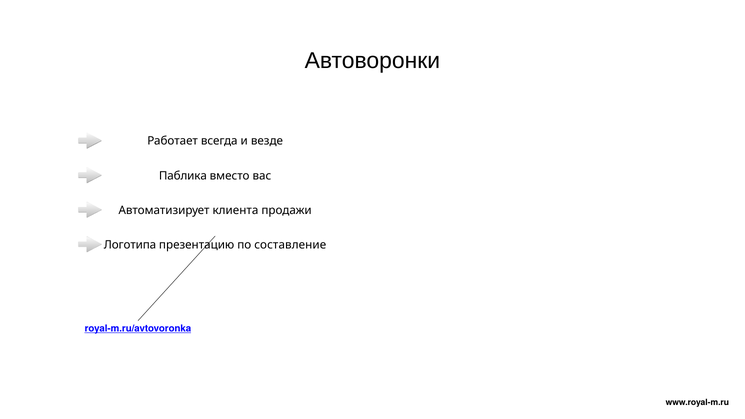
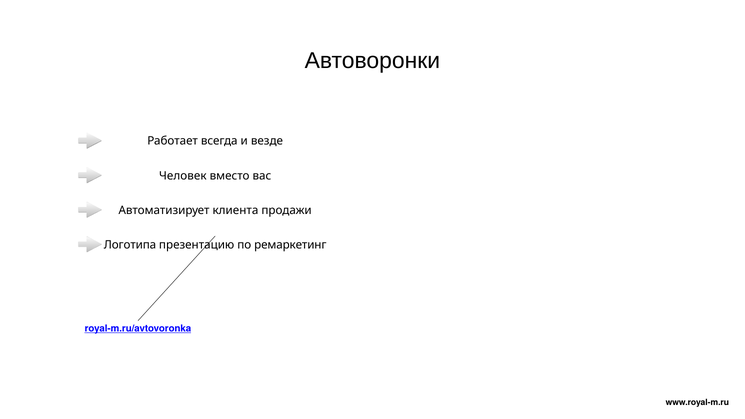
Паблика: Паблика -> Человек
составление: составление -> ремаркетинг
